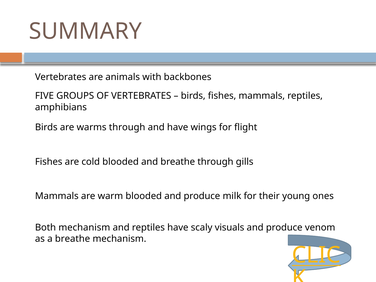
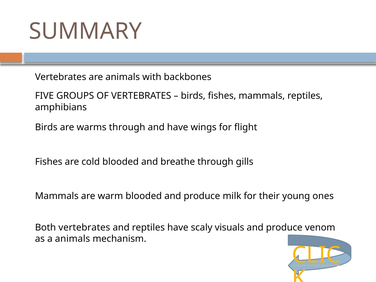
Both mechanism: mechanism -> vertebrates
a breathe: breathe -> animals
